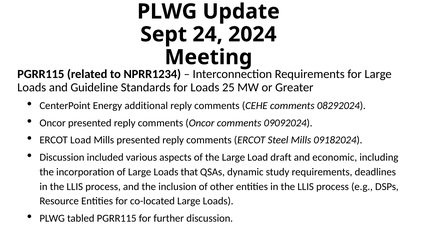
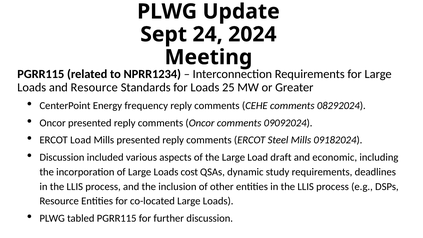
and Guideline: Guideline -> Resource
additional: additional -> frequency
that: that -> cost
